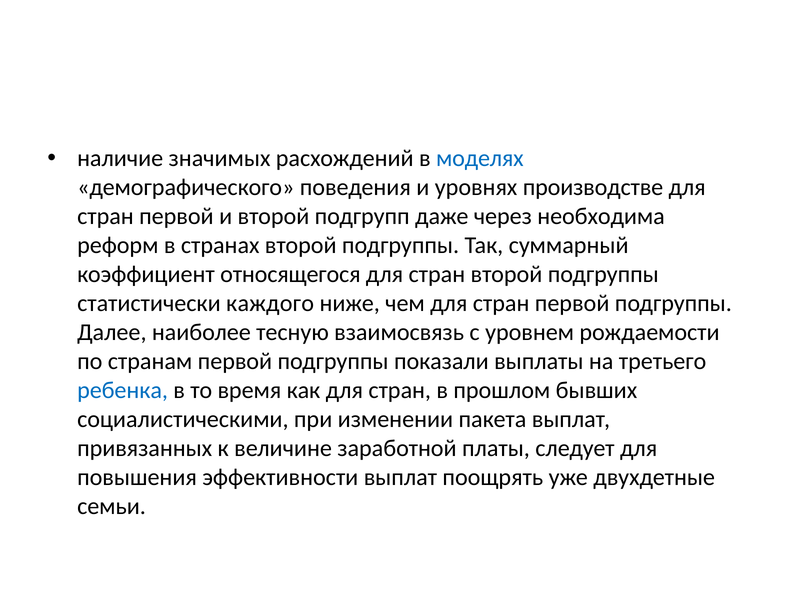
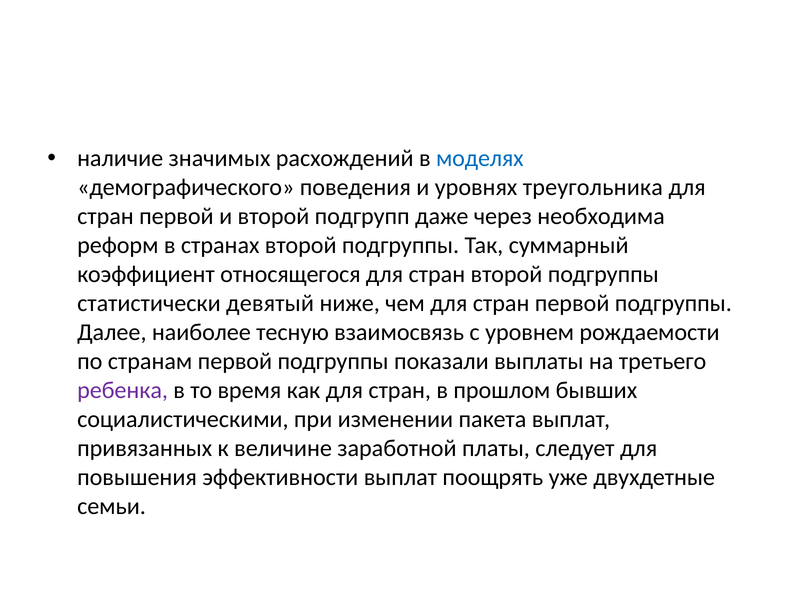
производстве: производстве -> треугольника
каждого: каждого -> девятый
ребенка colour: blue -> purple
